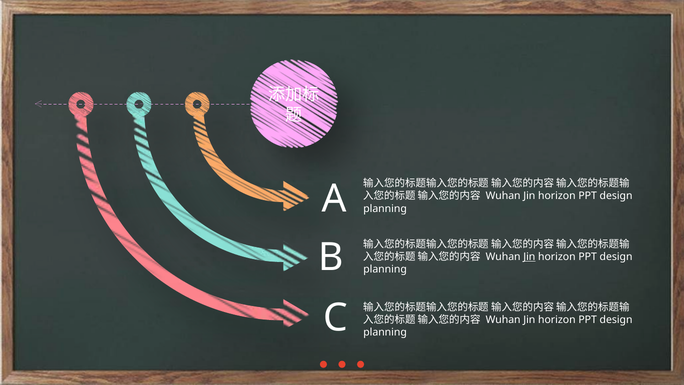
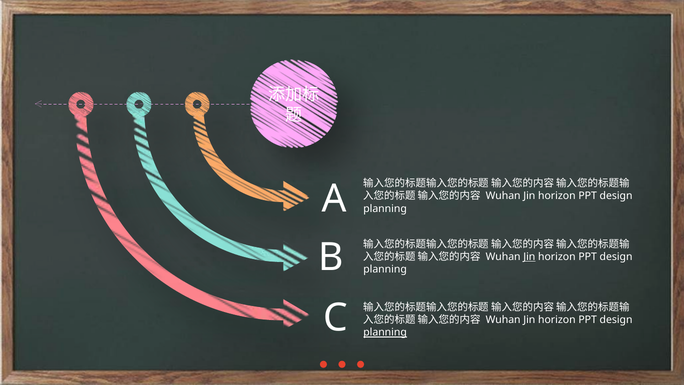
planning at (385, 332) underline: none -> present
